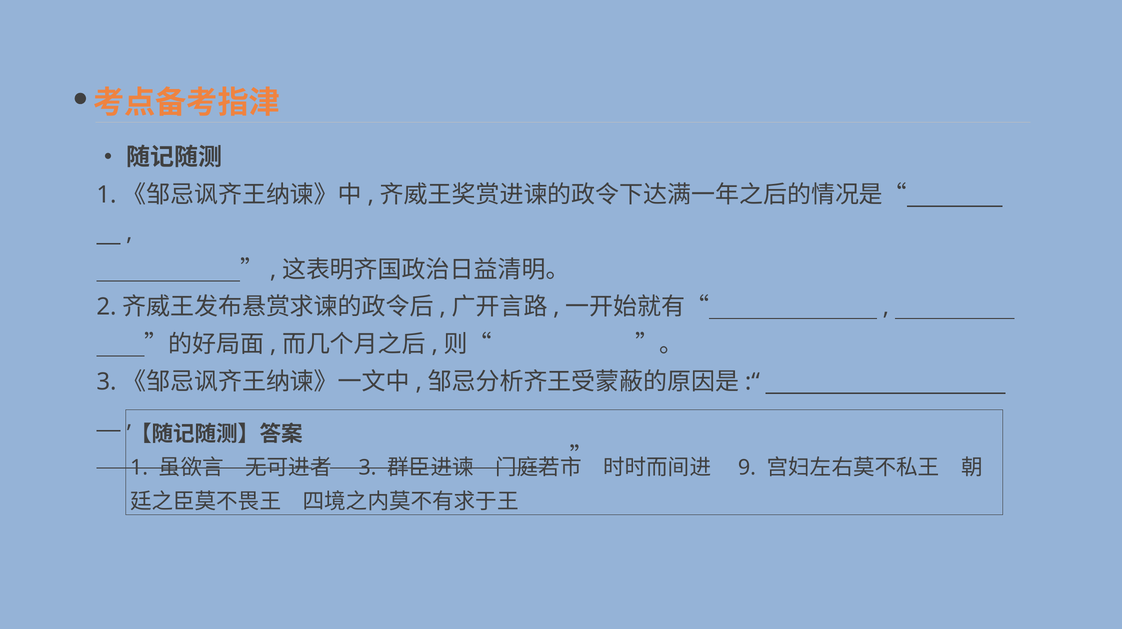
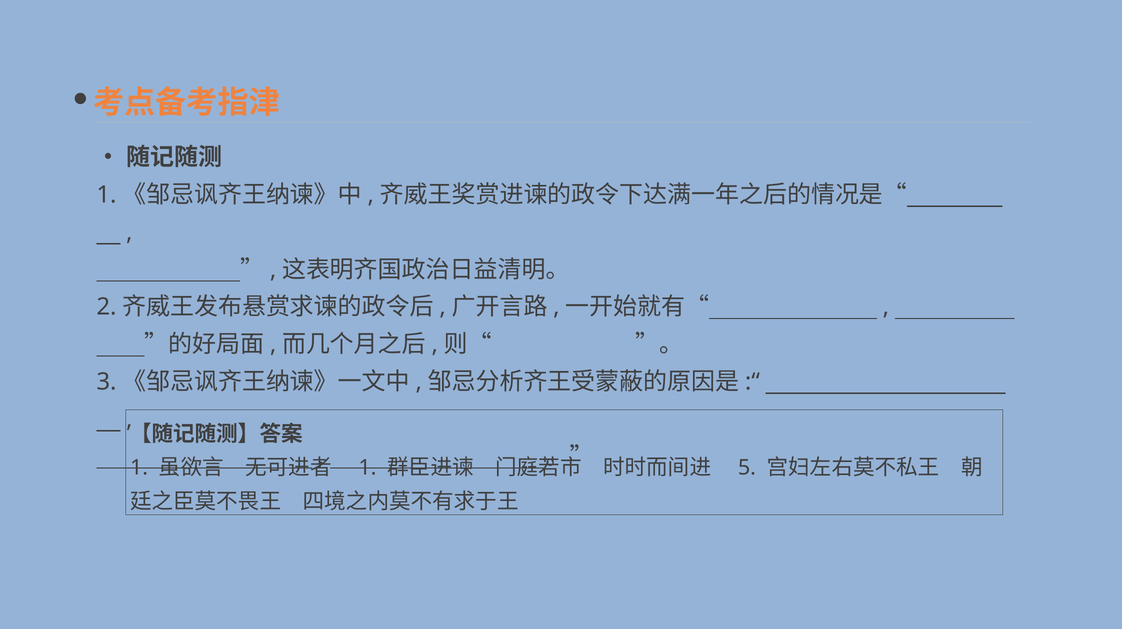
3 at (367, 468): 3 -> 1
9: 9 -> 5
